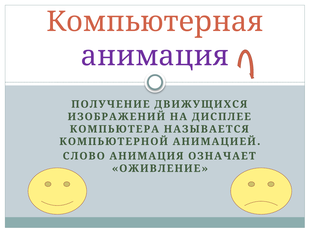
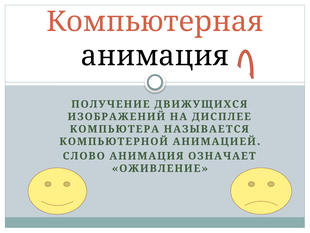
анимация at (155, 56) colour: purple -> black
